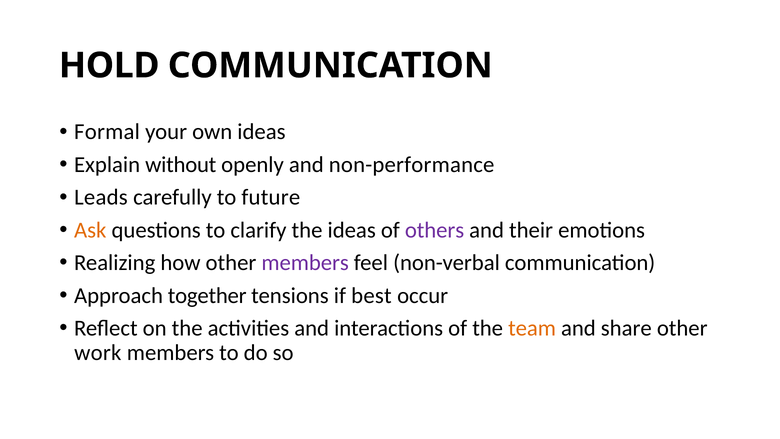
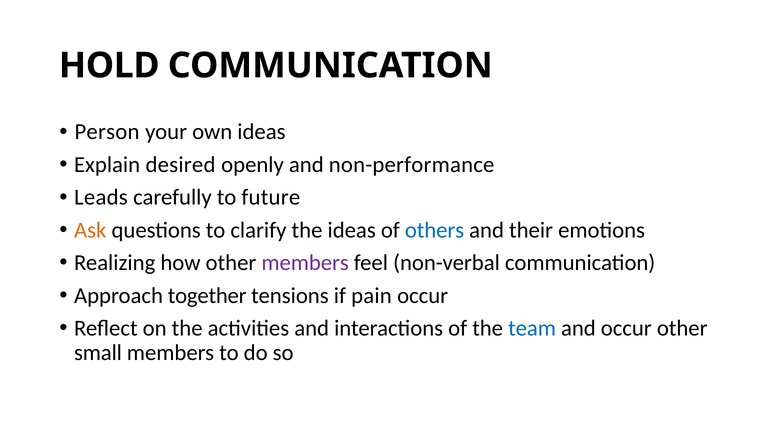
Formal: Formal -> Person
without: without -> desired
others colour: purple -> blue
best: best -> pain
team colour: orange -> blue
and share: share -> occur
work: work -> small
